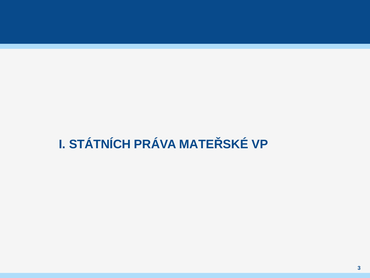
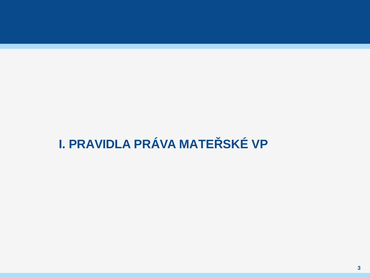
STÁTNÍCH: STÁTNÍCH -> PRAVIDLA
